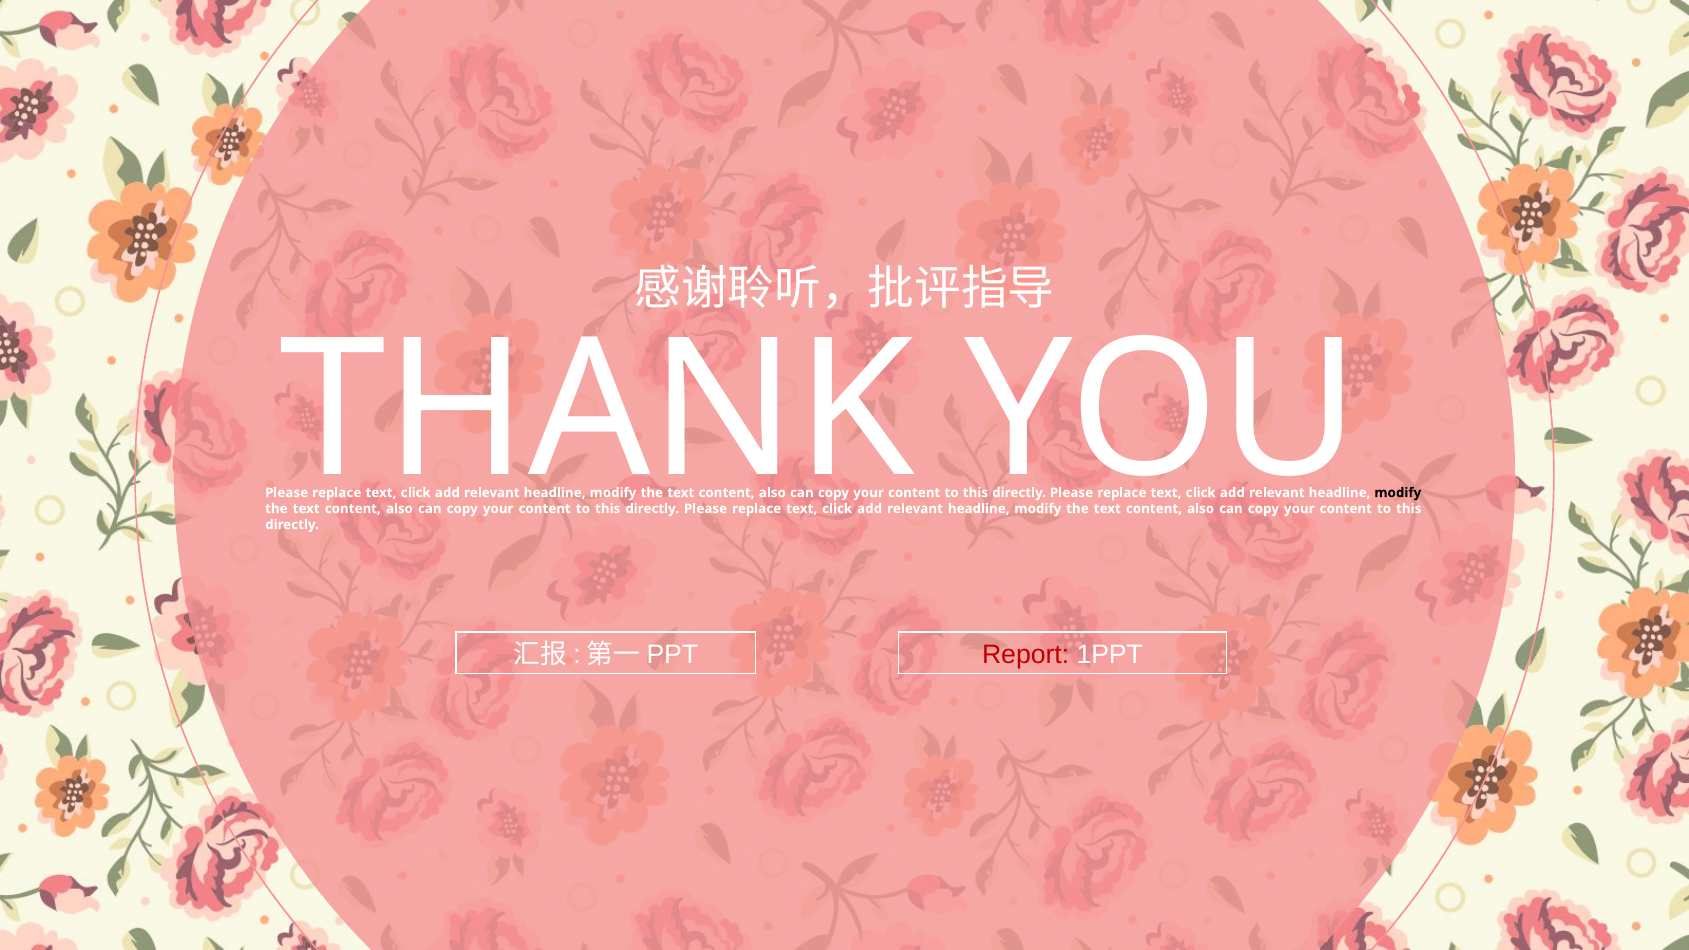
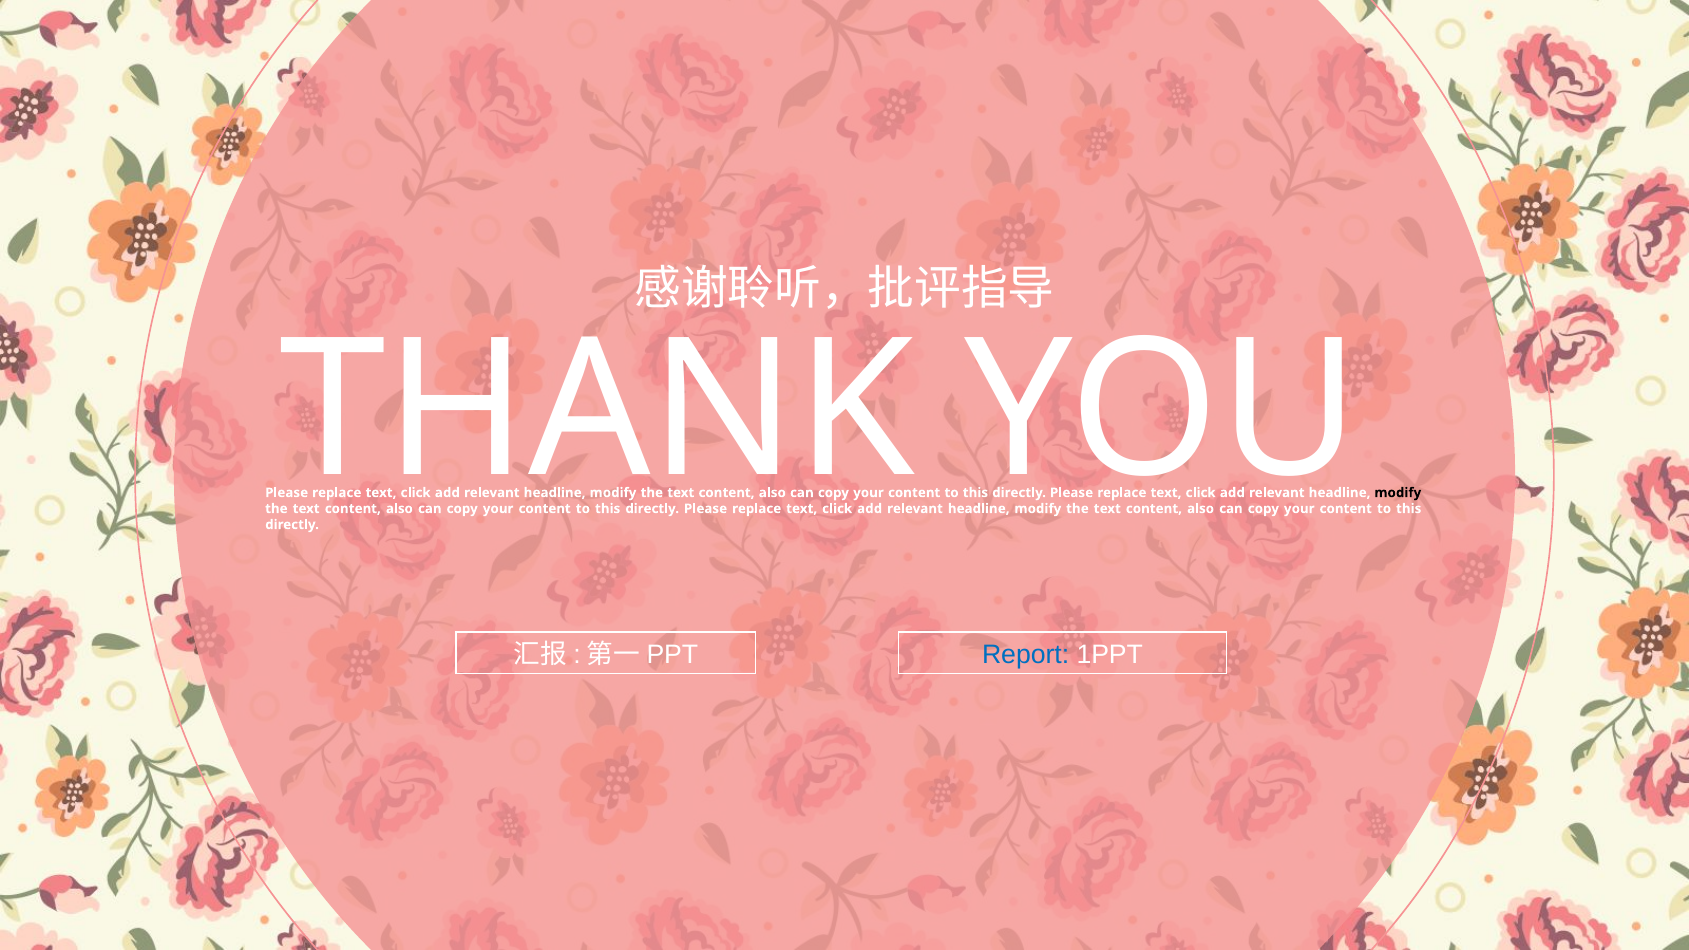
Report colour: red -> blue
